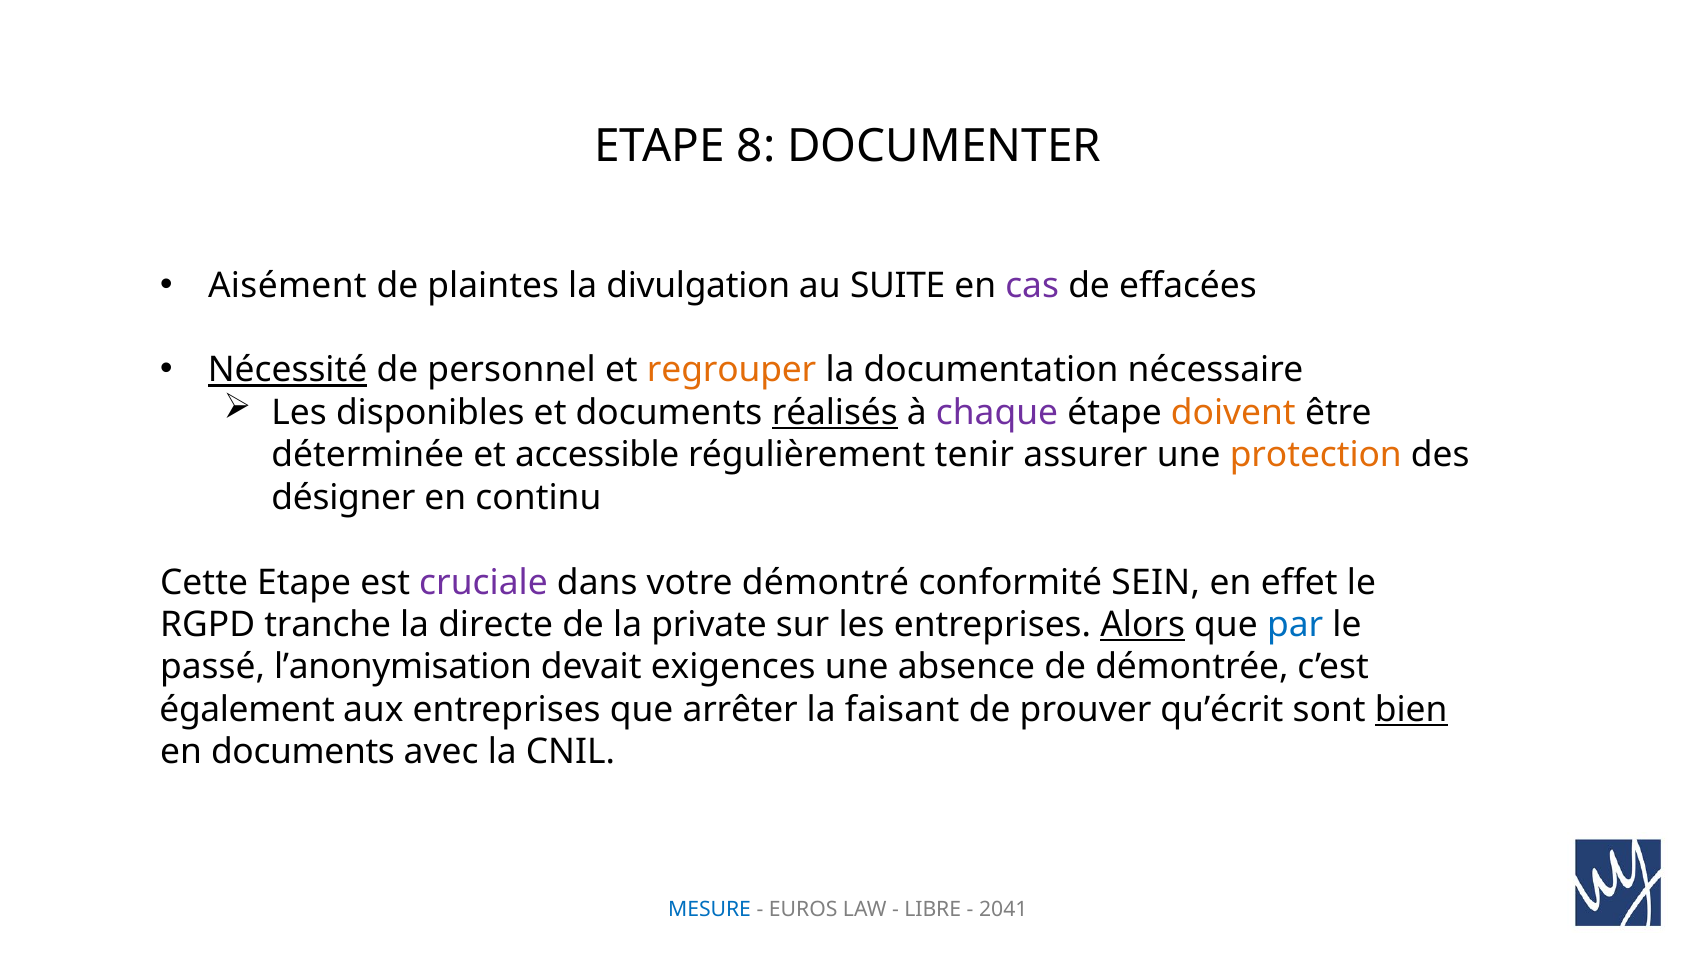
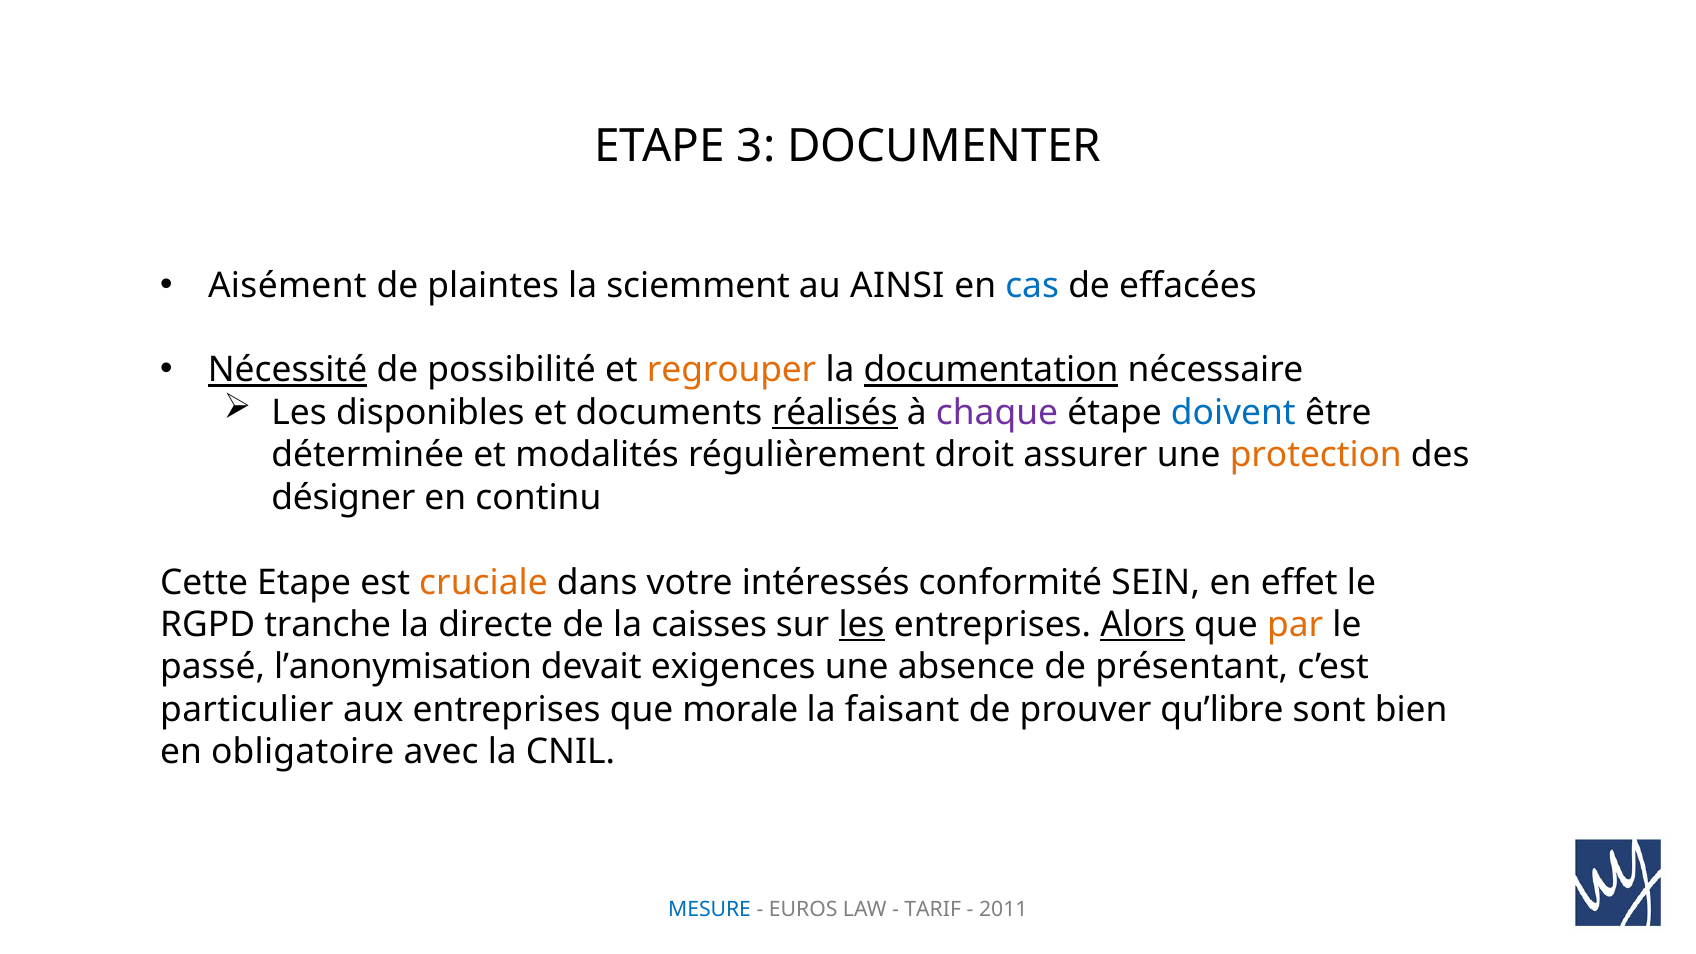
8: 8 -> 3
divulgation: divulgation -> sciemment
SUITE: SUITE -> AINSI
cas colour: purple -> blue
personnel: personnel -> possibilité
documentation underline: none -> present
doivent colour: orange -> blue
accessible: accessible -> modalités
tenir: tenir -> droit
cruciale colour: purple -> orange
démontré: démontré -> intéressés
private: private -> caisses
les at (862, 625) underline: none -> present
par colour: blue -> orange
démontrée: démontrée -> présentant
également: également -> particulier
arrêter: arrêter -> morale
qu’écrit: qu’écrit -> qu’libre
bien underline: present -> none
en documents: documents -> obligatoire
LIBRE: LIBRE -> TARIF
2041: 2041 -> 2011
